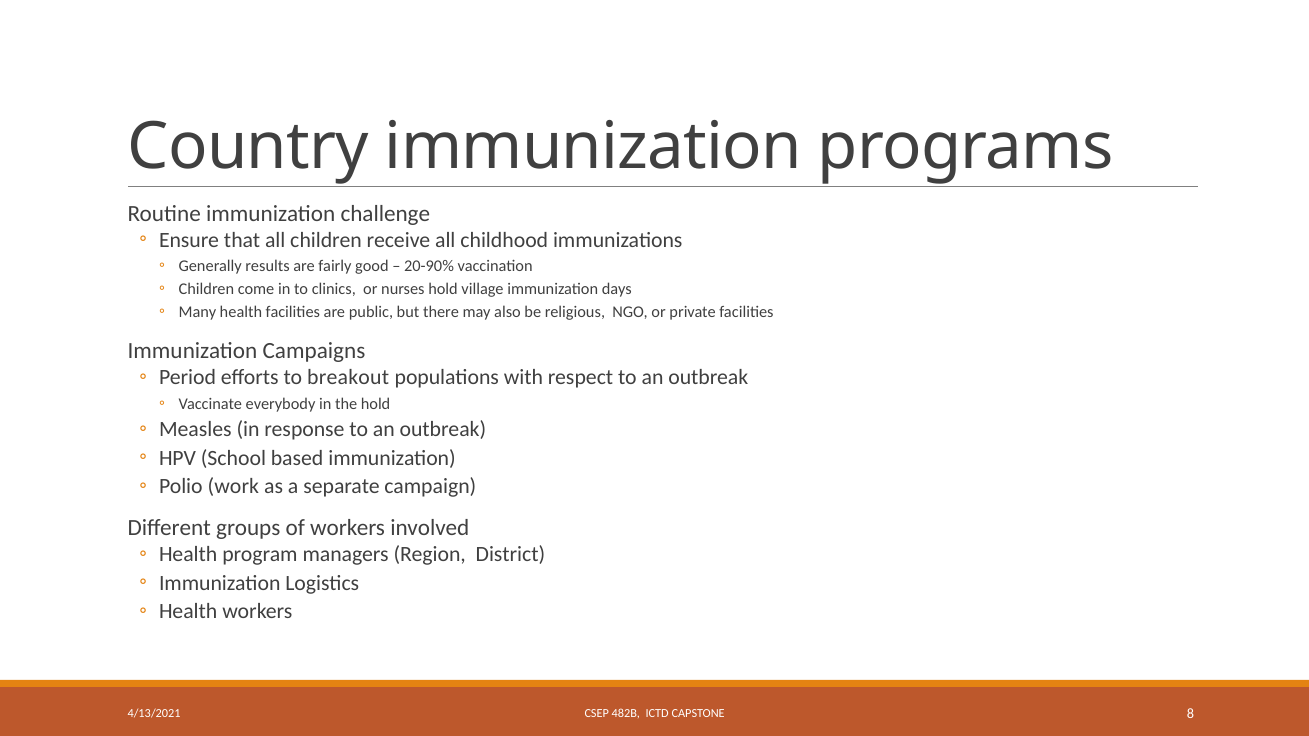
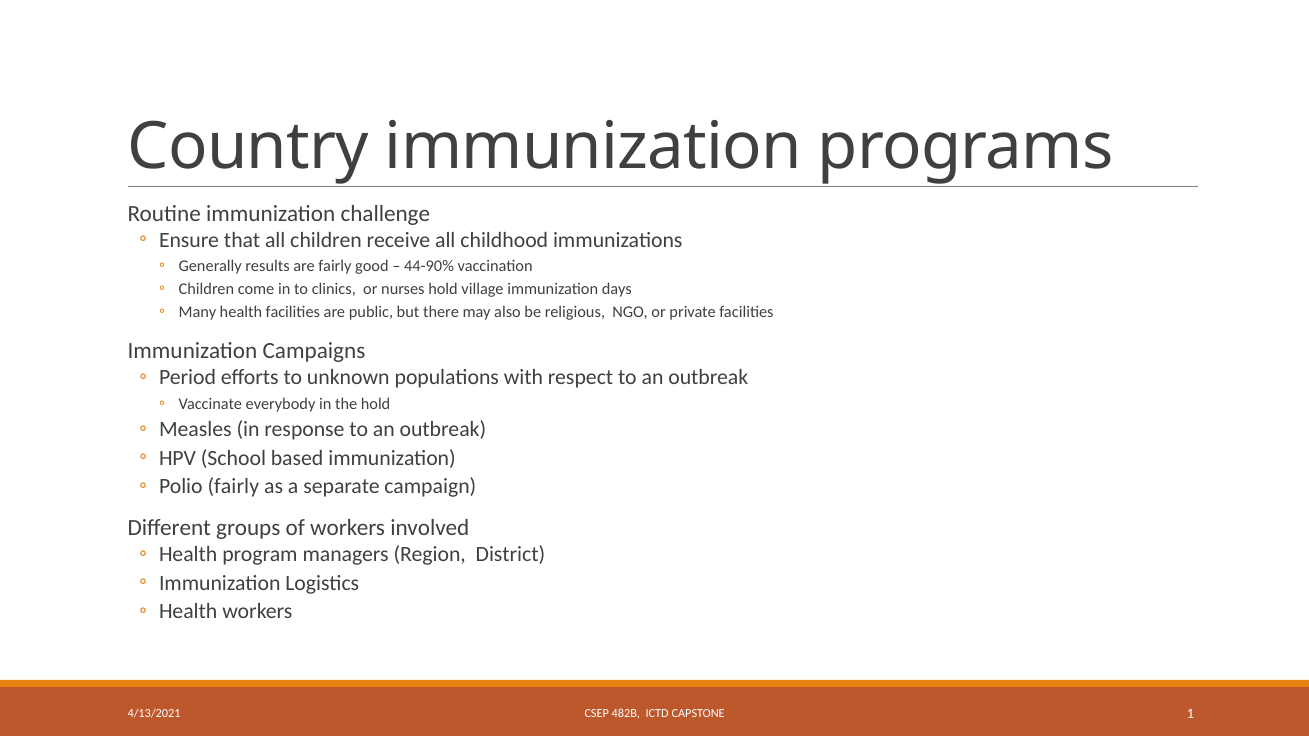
20-90%: 20-90% -> 44-90%
breakout: breakout -> unknown
Polio work: work -> fairly
8: 8 -> 1
